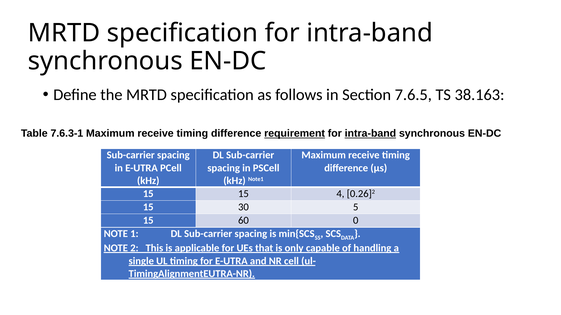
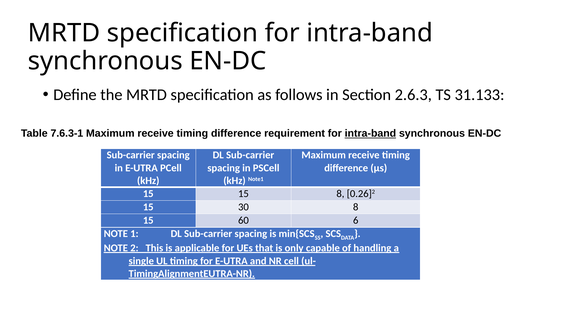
7.6.5: 7.6.5 -> 2.6.3
38.163: 38.163 -> 31.133
requirement underline: present -> none
15 4: 4 -> 8
30 5: 5 -> 8
0: 0 -> 6
